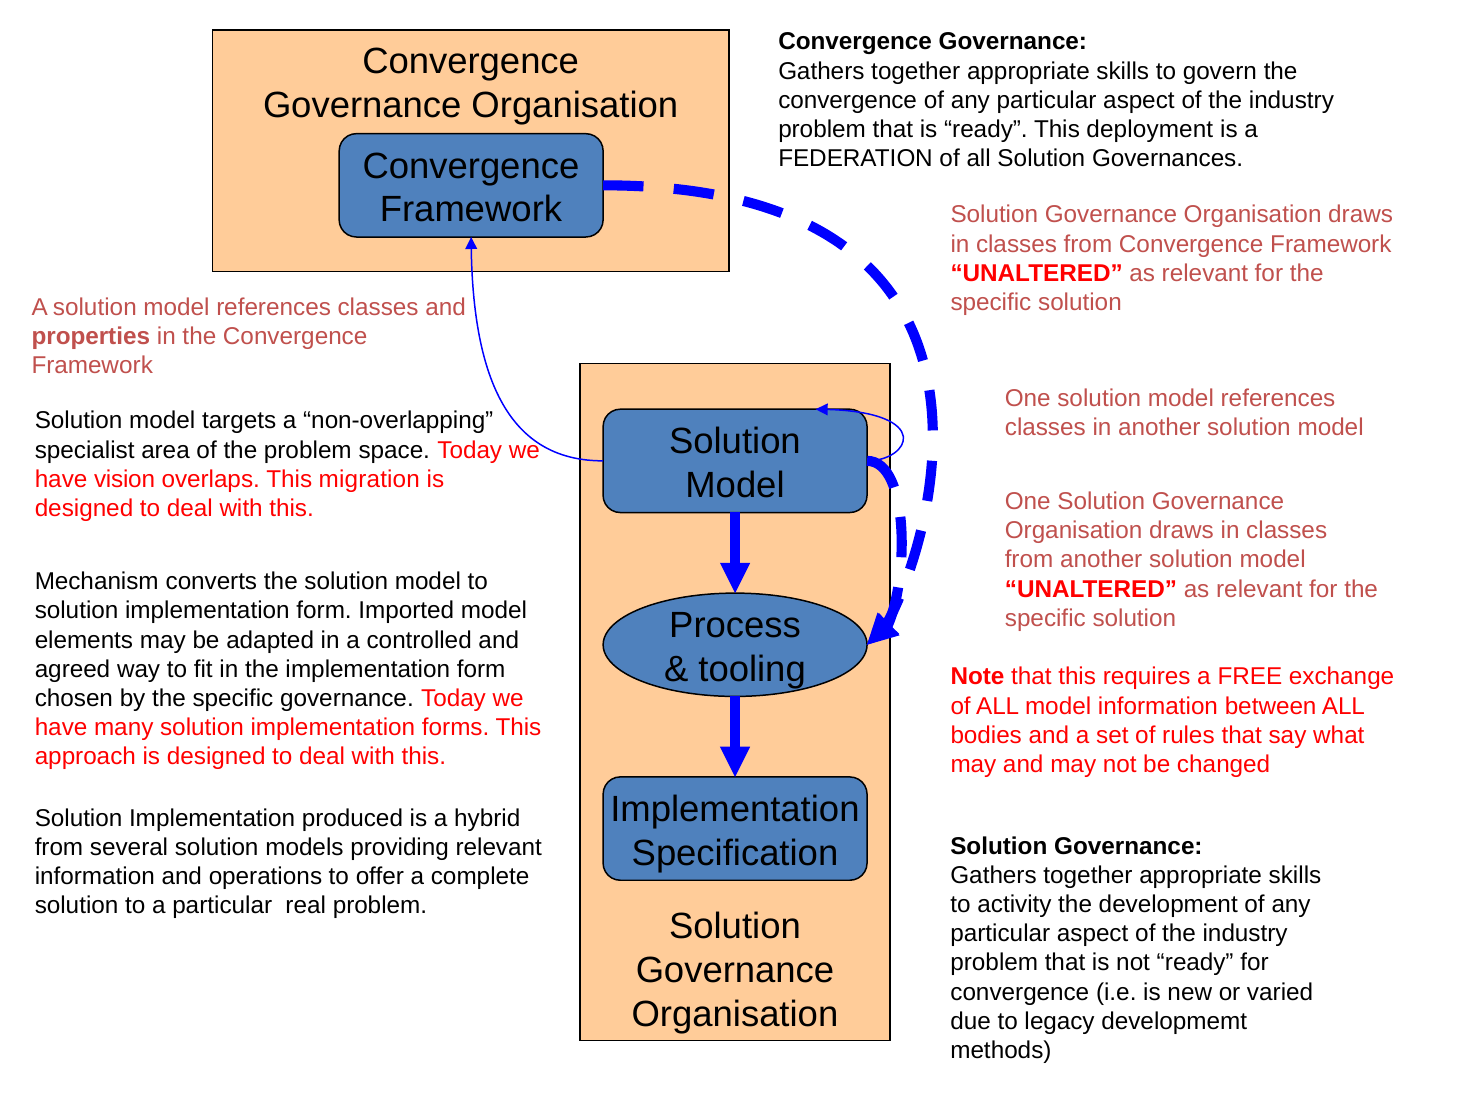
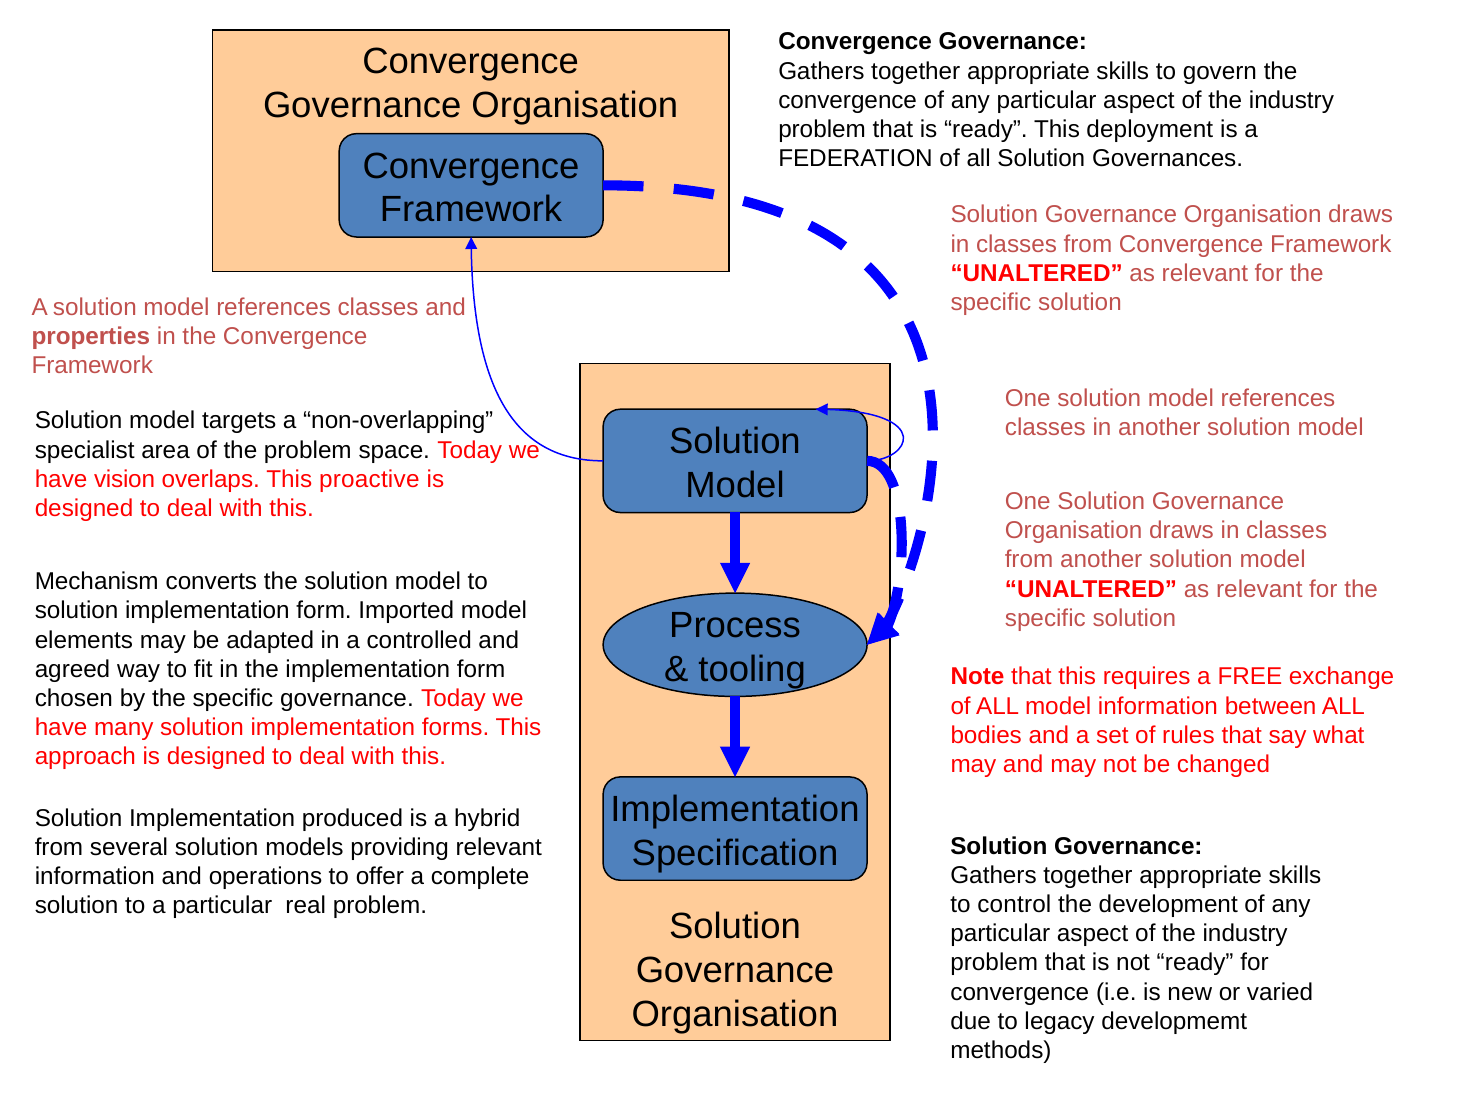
migration: migration -> proactive
activity: activity -> control
